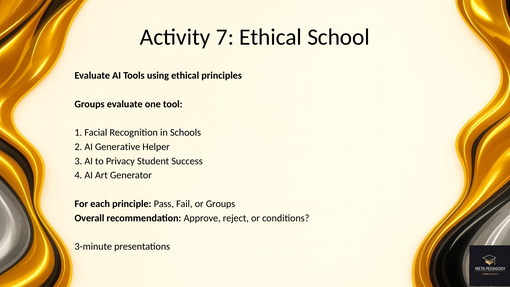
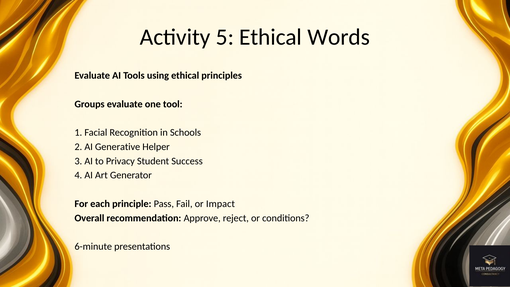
7: 7 -> 5
School: School -> Words
or Groups: Groups -> Impact
3-minute: 3-minute -> 6-minute
